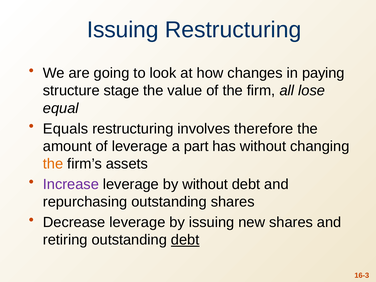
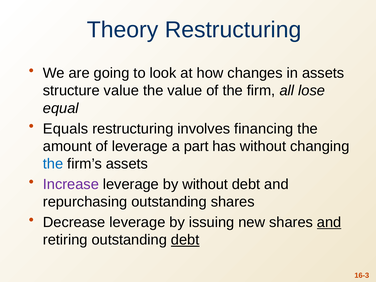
Issuing at (123, 30): Issuing -> Theory
in paying: paying -> assets
structure stage: stage -> value
therefore: therefore -> financing
the at (53, 164) colour: orange -> blue
and at (329, 222) underline: none -> present
